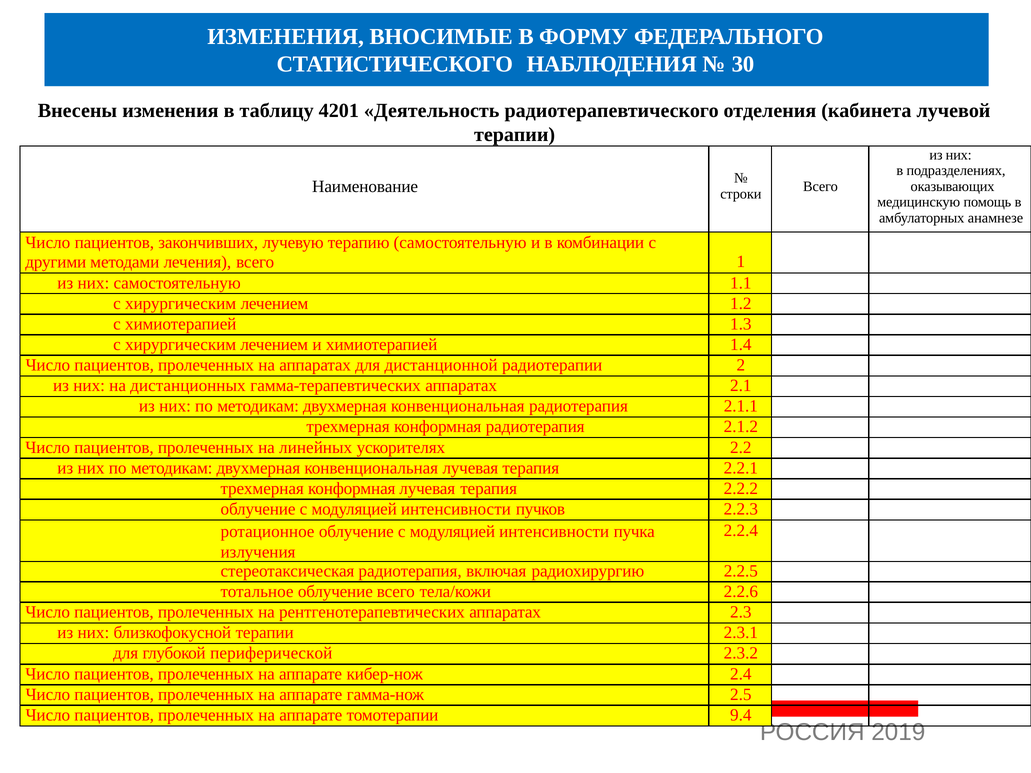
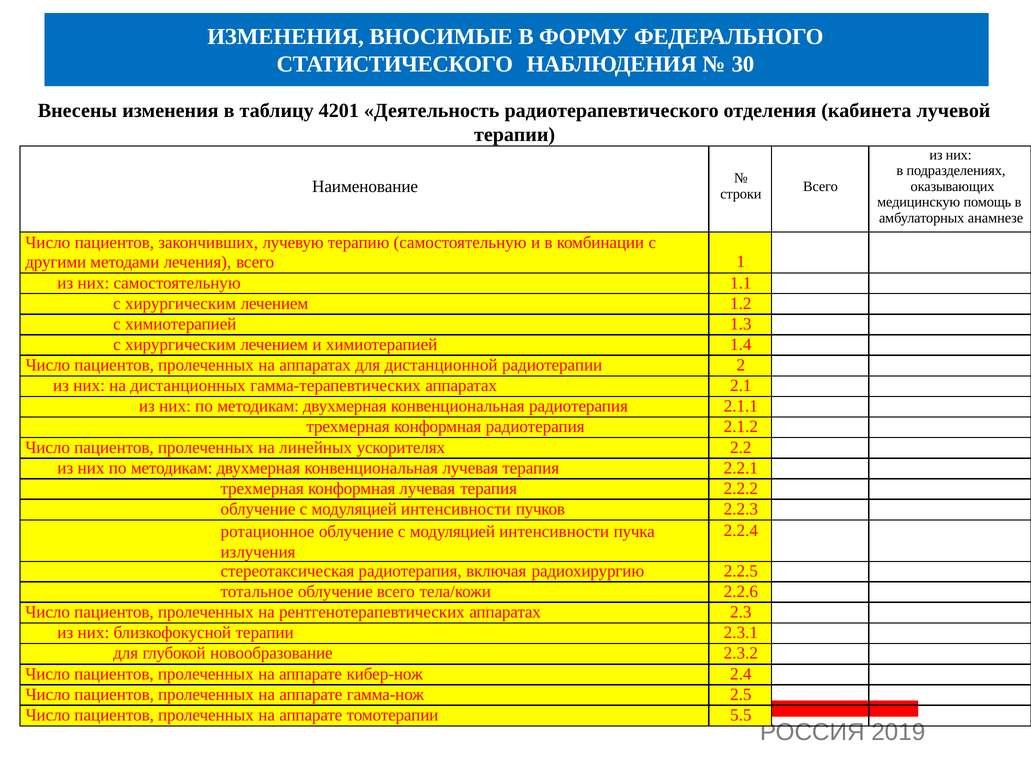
периферической: периферической -> новообразование
9.4: 9.4 -> 5.5
